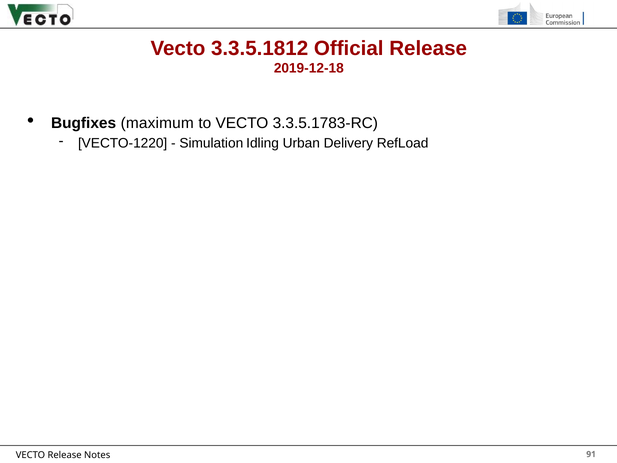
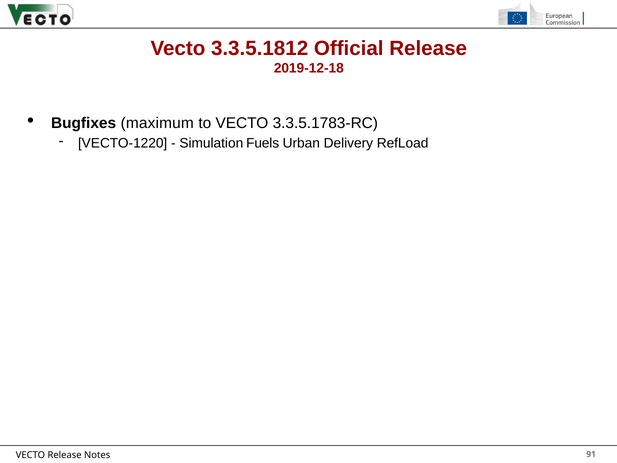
Idling: Idling -> Fuels
